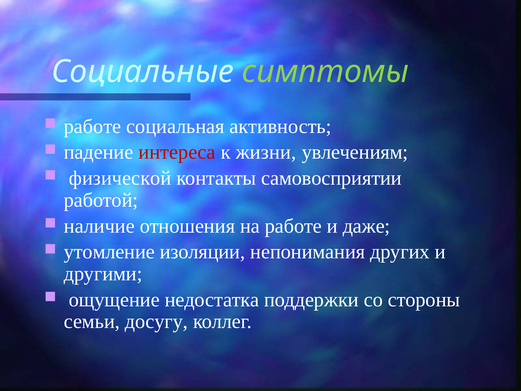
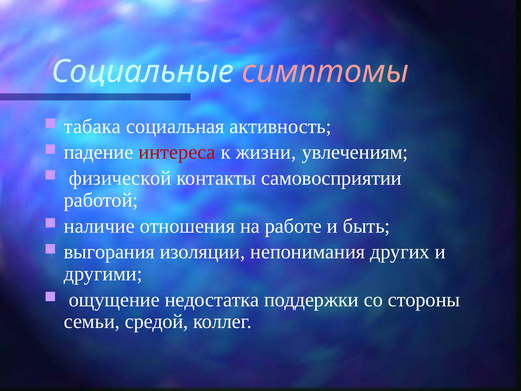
симптомы colour: light green -> pink
работе at (93, 126): работе -> табака
даже: даже -> быть
утомление: утомление -> выгорания
досугу: досугу -> средой
